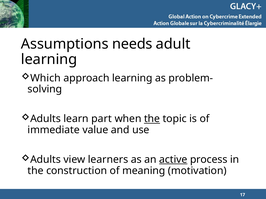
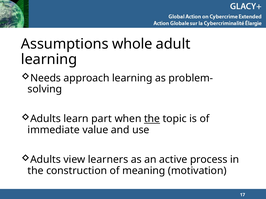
needs: needs -> whole
Which: Which -> Needs
active underline: present -> none
